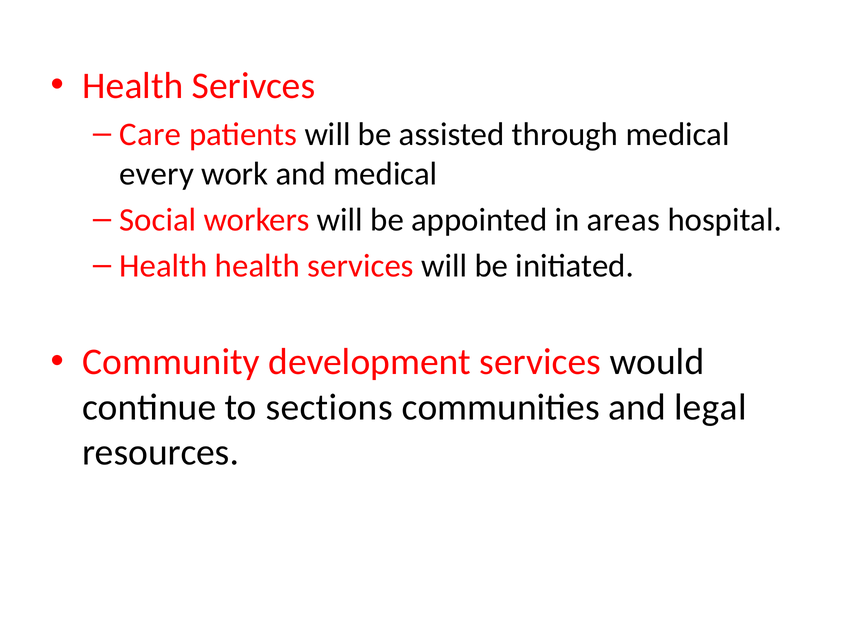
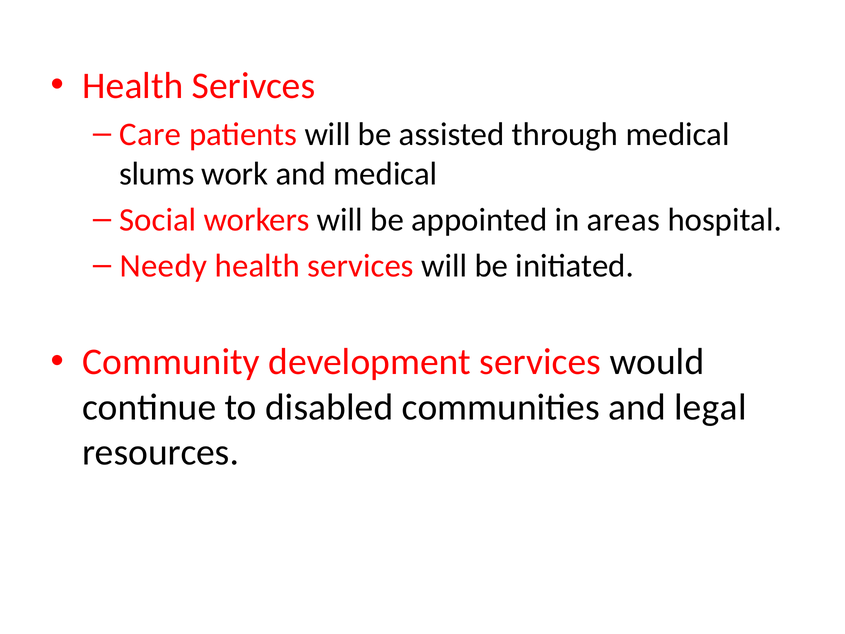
every: every -> slums
Health at (163, 266): Health -> Needy
sections: sections -> disabled
